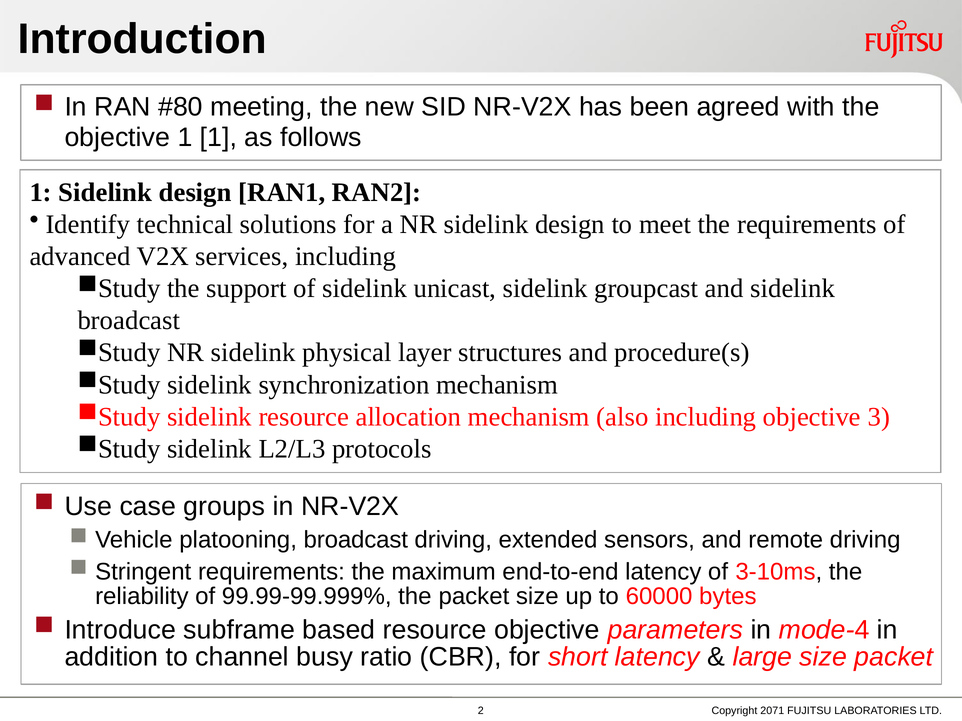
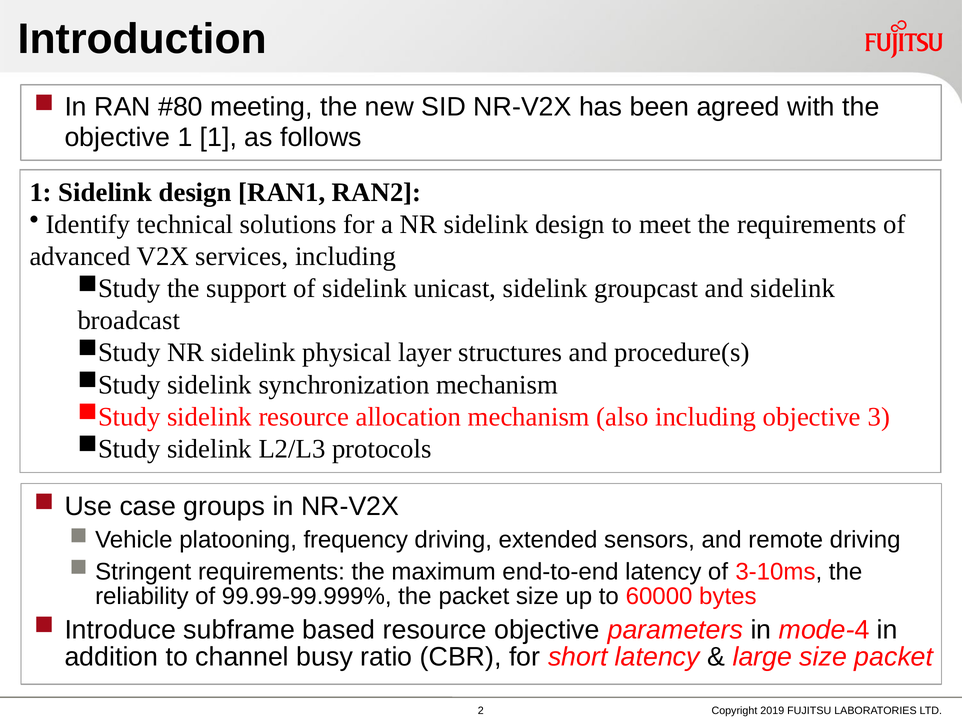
platooning broadcast: broadcast -> frequency
2071: 2071 -> 2019
